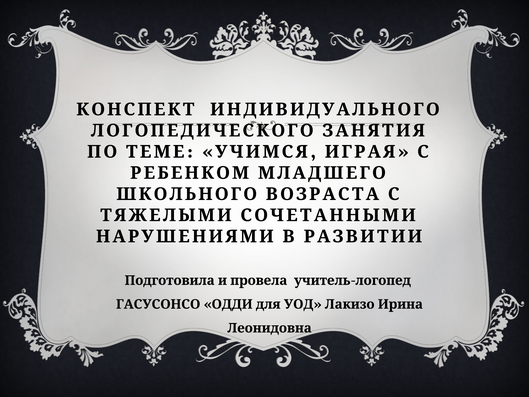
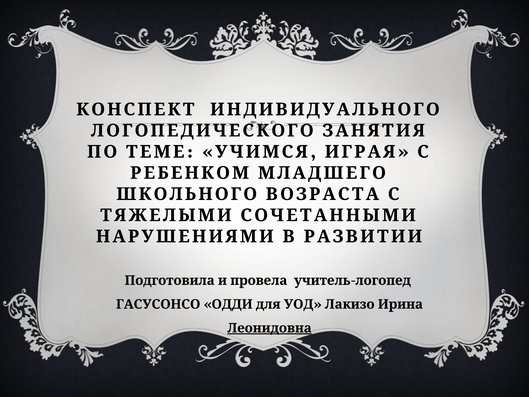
Леонидовна underline: none -> present
